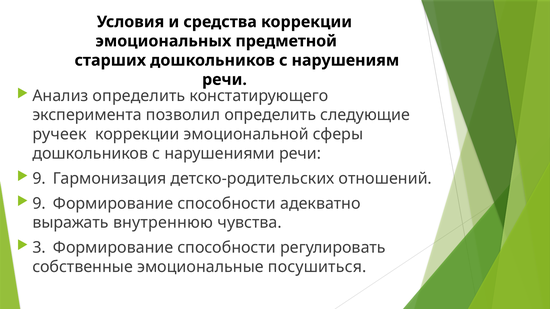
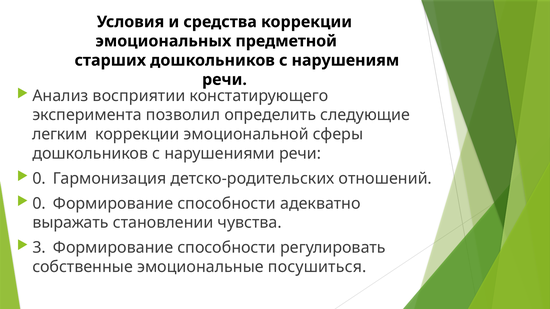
Анализ определить: определить -> восприятии
ручеек: ручеек -> легким
9 at (39, 179): 9 -> 0
9 at (39, 204): 9 -> 0
внутреннюю: внутреннюю -> становлении
